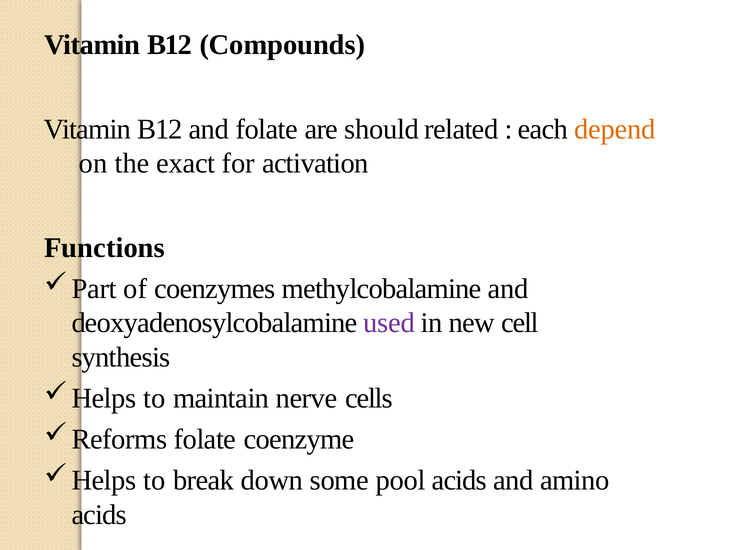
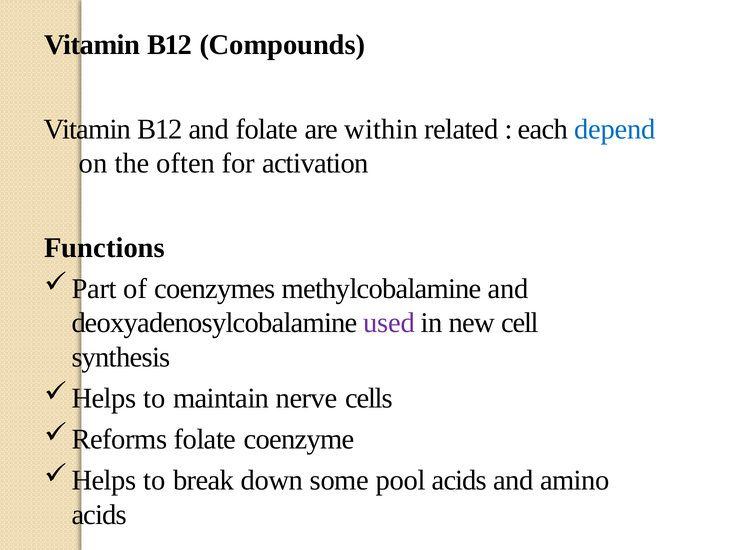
should: should -> within
depend colour: orange -> blue
exact: exact -> often
